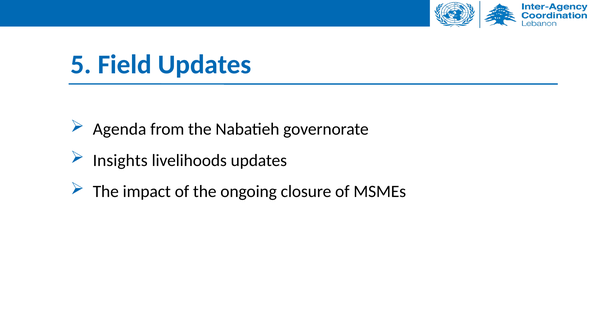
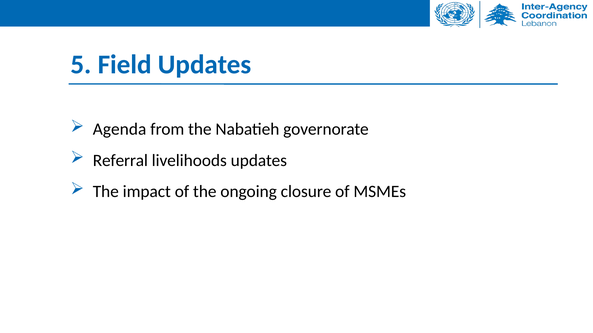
Insights: Insights -> Referral
